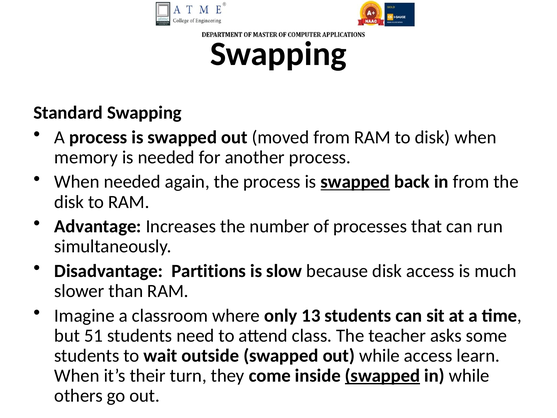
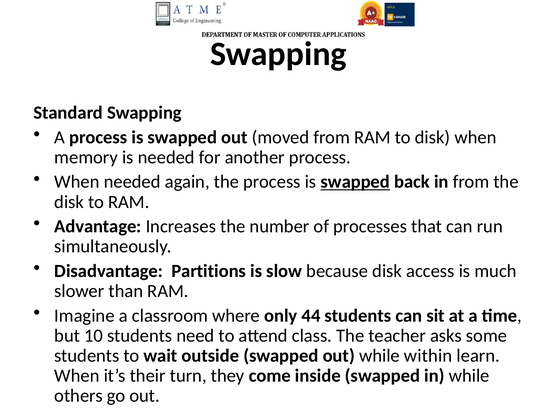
13: 13 -> 44
51: 51 -> 10
while access: access -> within
swapped at (382, 375) underline: present -> none
